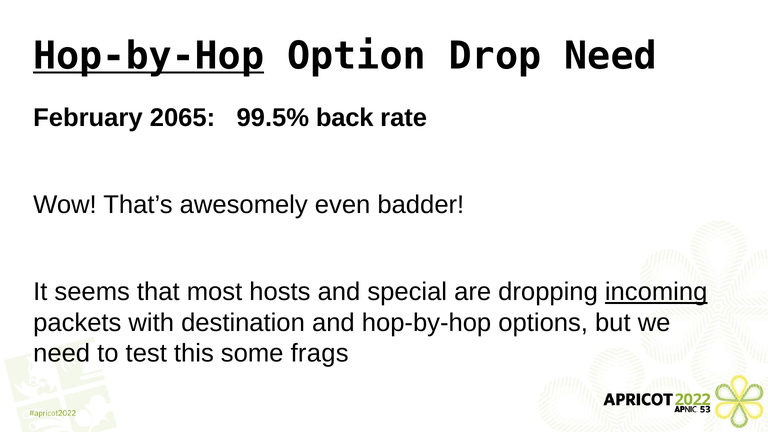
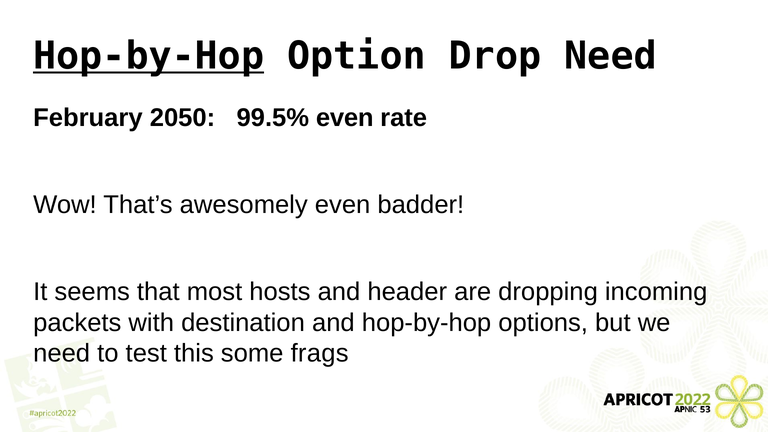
2065: 2065 -> 2050
99.5% back: back -> even
special: special -> header
incoming underline: present -> none
